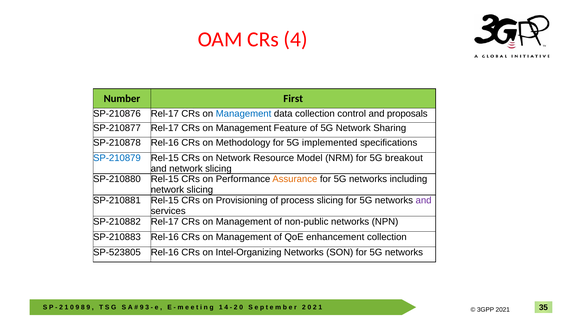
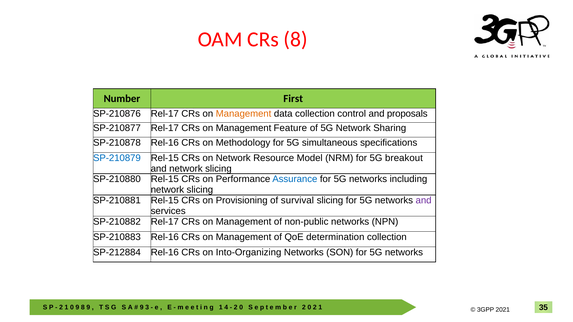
CRs 4: 4 -> 8
Management at (244, 114) colour: blue -> orange
implemented: implemented -> simultaneous
Assurance colour: orange -> blue
process: process -> survival
enhancement: enhancement -> determination
SP-523805: SP-523805 -> SP-212884
Intel-Organizing: Intel-Organizing -> Into-Organizing
